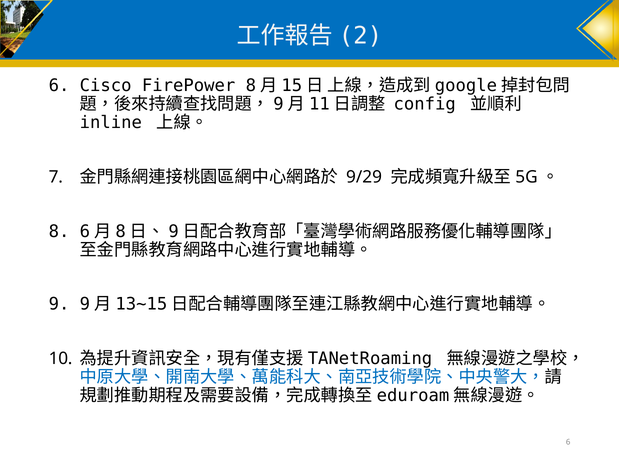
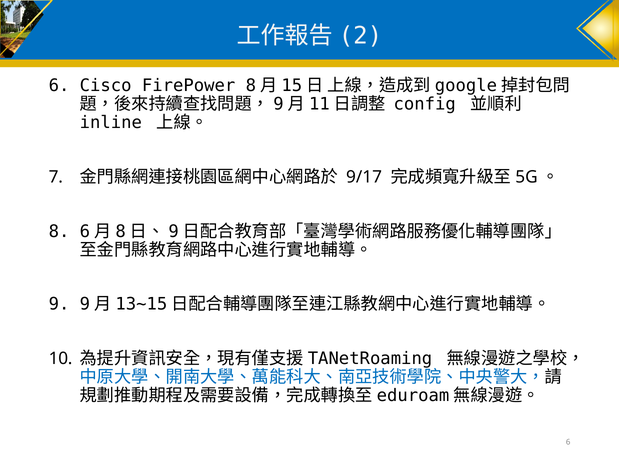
9/29: 9/29 -> 9/17
